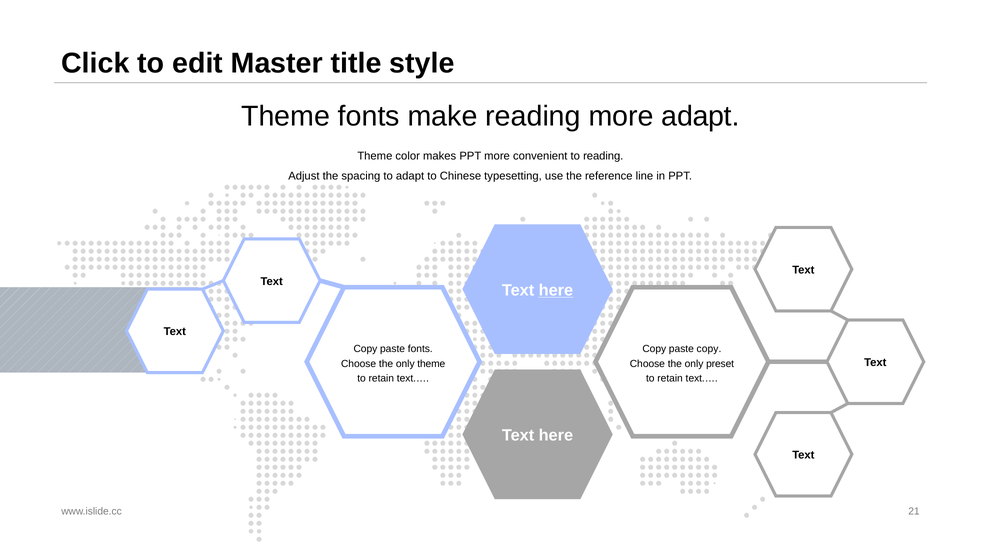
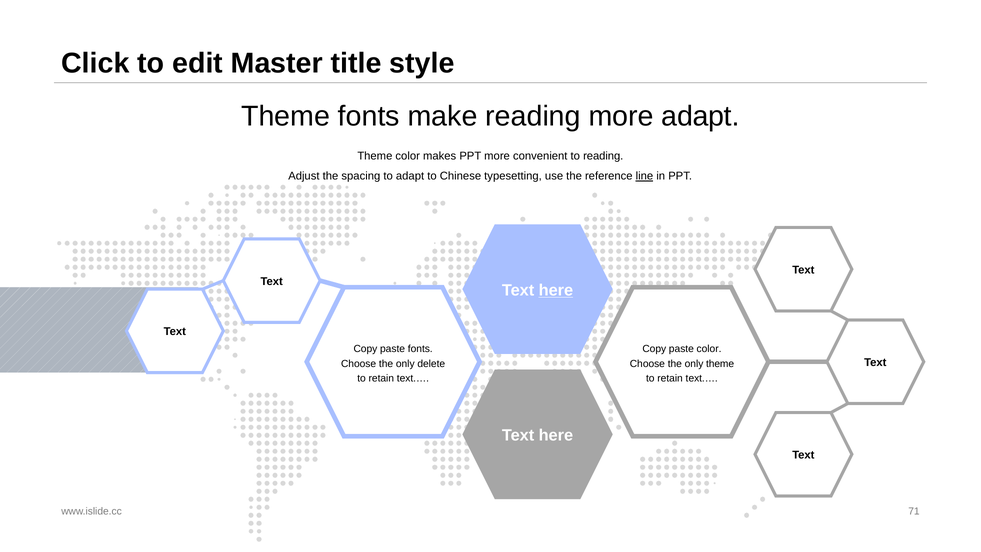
line underline: none -> present
paste copy: copy -> color
only theme: theme -> delete
only preset: preset -> theme
21: 21 -> 71
